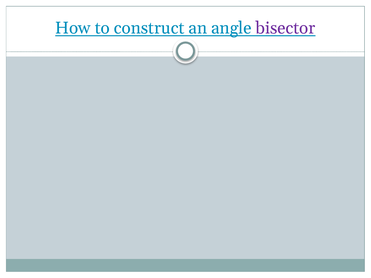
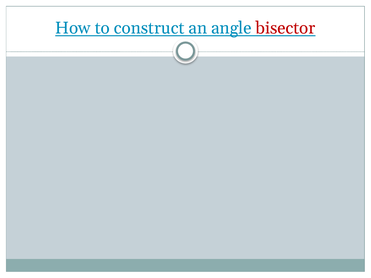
bisector colour: purple -> red
